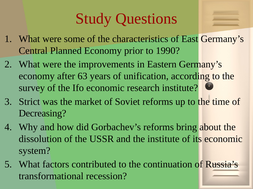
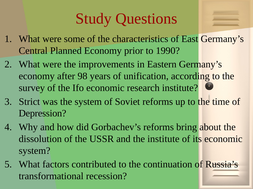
63: 63 -> 98
the market: market -> system
Decreasing: Decreasing -> Depression
